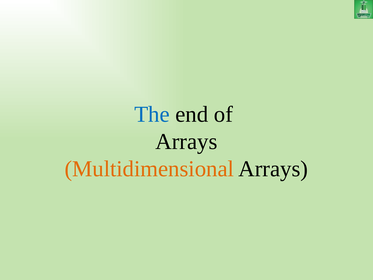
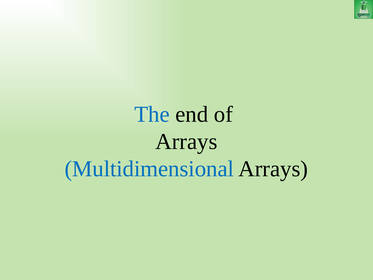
Multidimensional colour: orange -> blue
